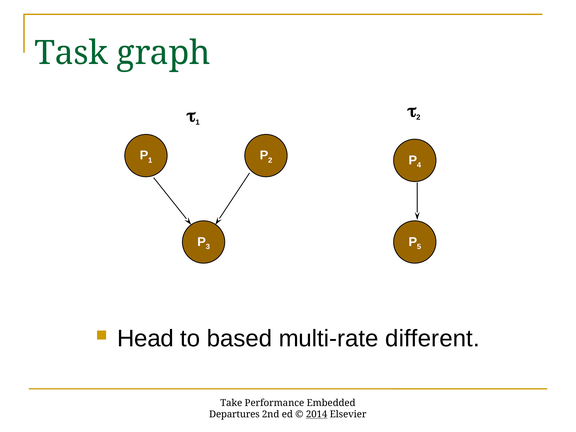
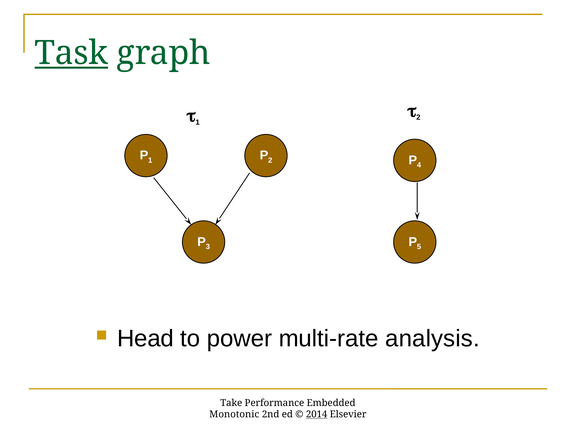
Task underline: none -> present
based: based -> power
different: different -> analysis
Departures: Departures -> Monotonic
